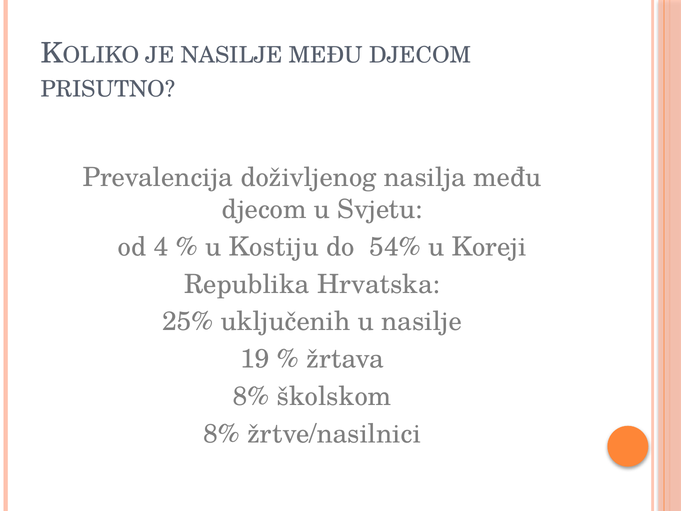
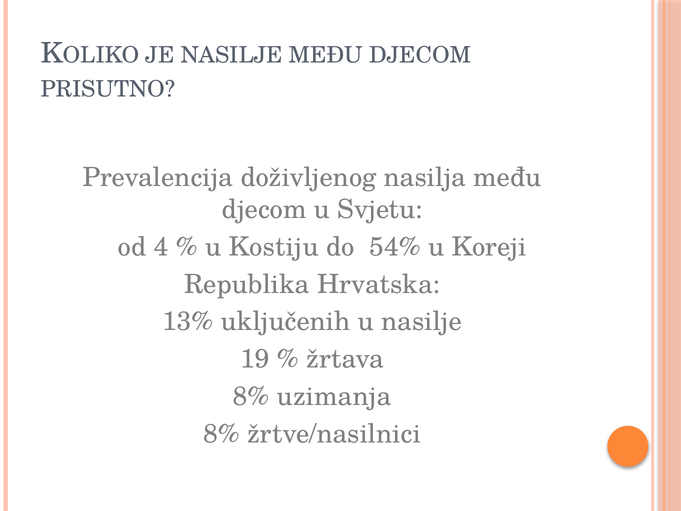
25%: 25% -> 13%
školskom: školskom -> uzimanja
